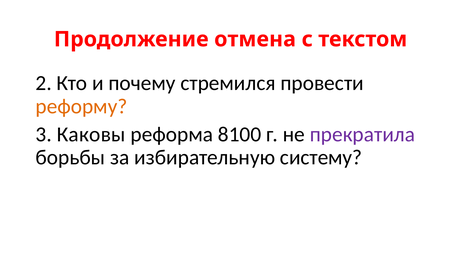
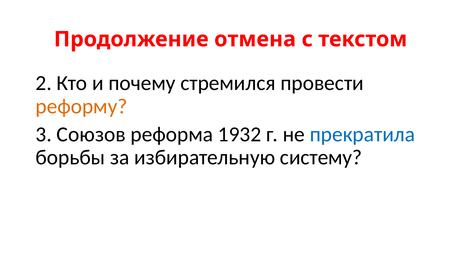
Каковы: Каковы -> Союзов
8100: 8100 -> 1932
прекратила colour: purple -> blue
